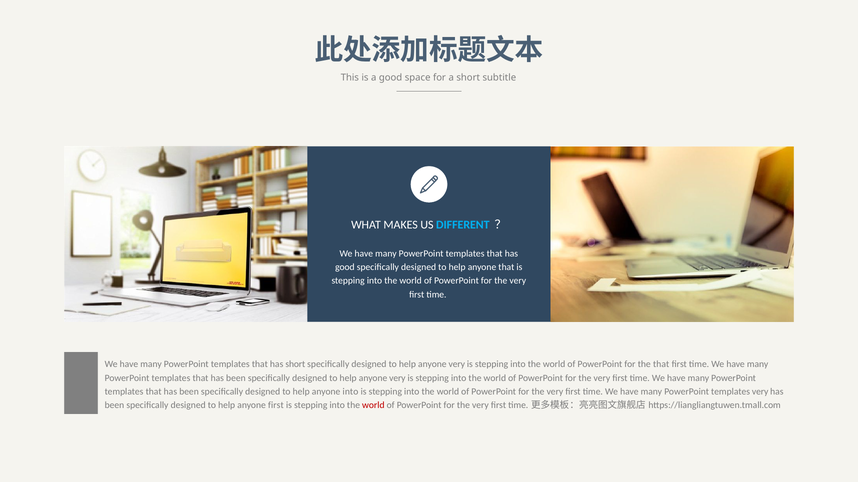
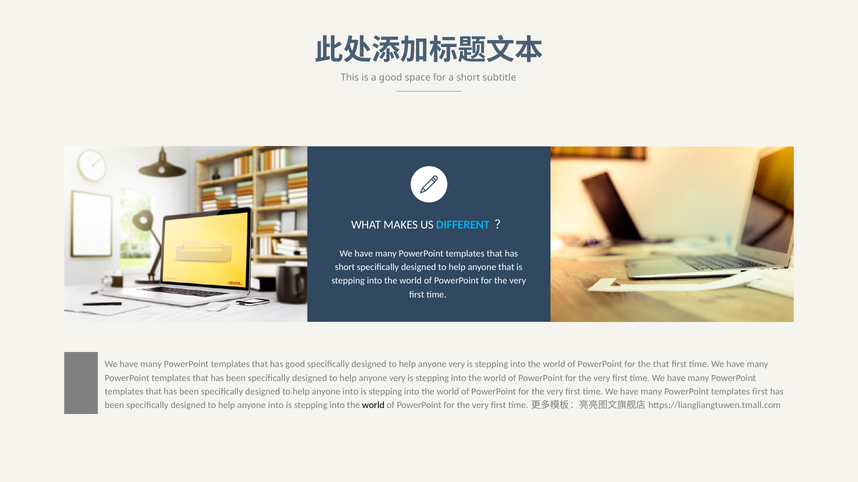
good at (345, 268): good -> short
has short: short -> good
templates very: very -> first
first at (276, 406): first -> into
world at (373, 406) colour: red -> black
